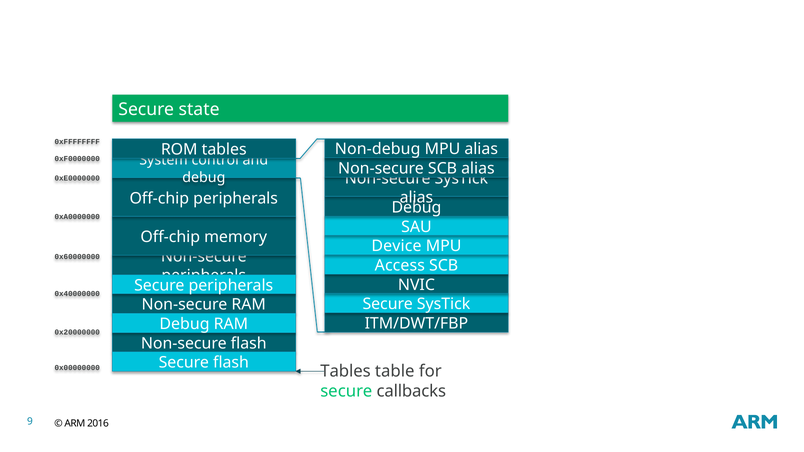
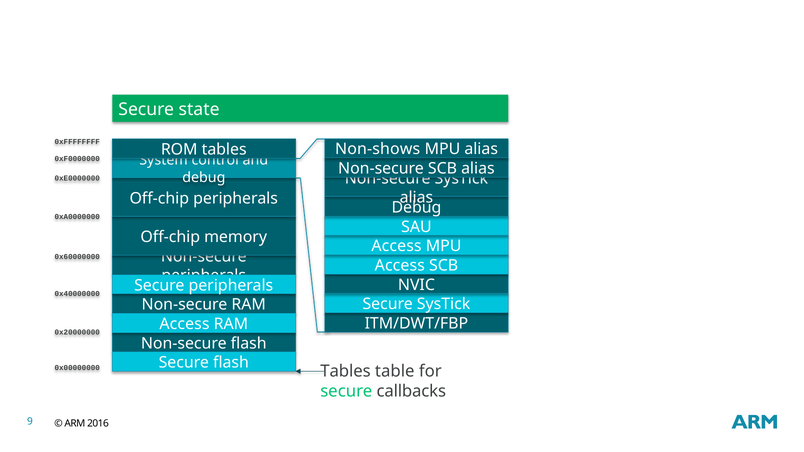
Non-debug: Non-debug -> Non-shows
Device at (396, 246): Device -> Access
Debug at (184, 324): Debug -> Access
